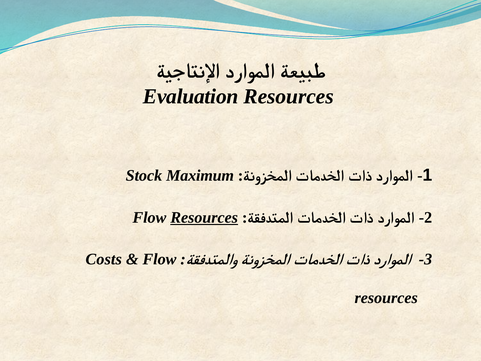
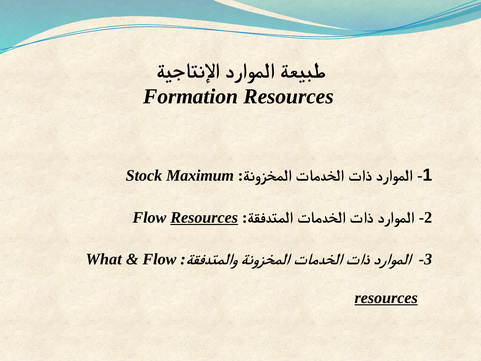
Evaluation: Evaluation -> Formation
Costs: Costs -> What
resources at (386, 298) underline: none -> present
